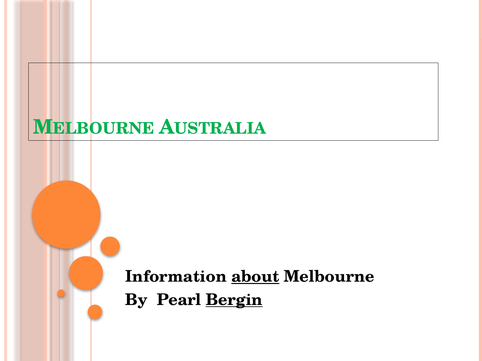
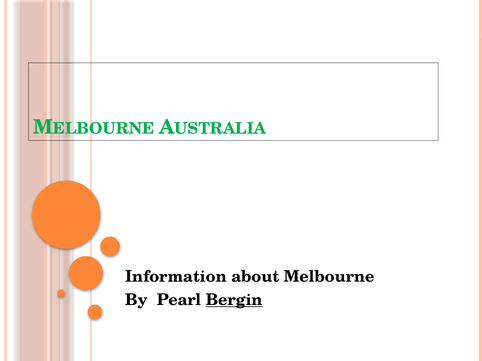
about underline: present -> none
